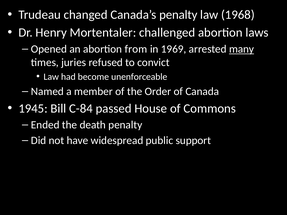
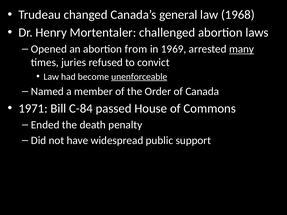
Canada’s penalty: penalty -> general
unenforceable underline: none -> present
1945: 1945 -> 1971
